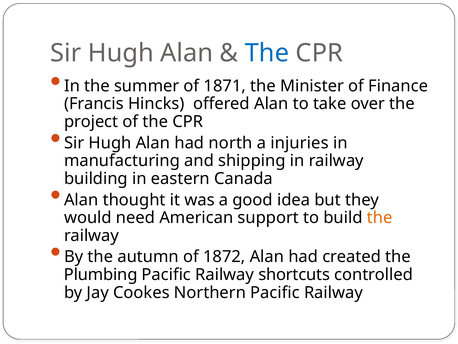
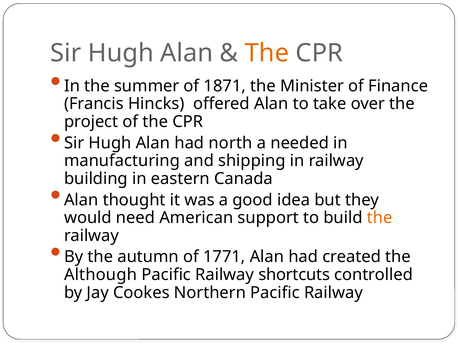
The at (267, 53) colour: blue -> orange
injuries: injuries -> needed
1872: 1872 -> 1771
Plumbing: Plumbing -> Although
